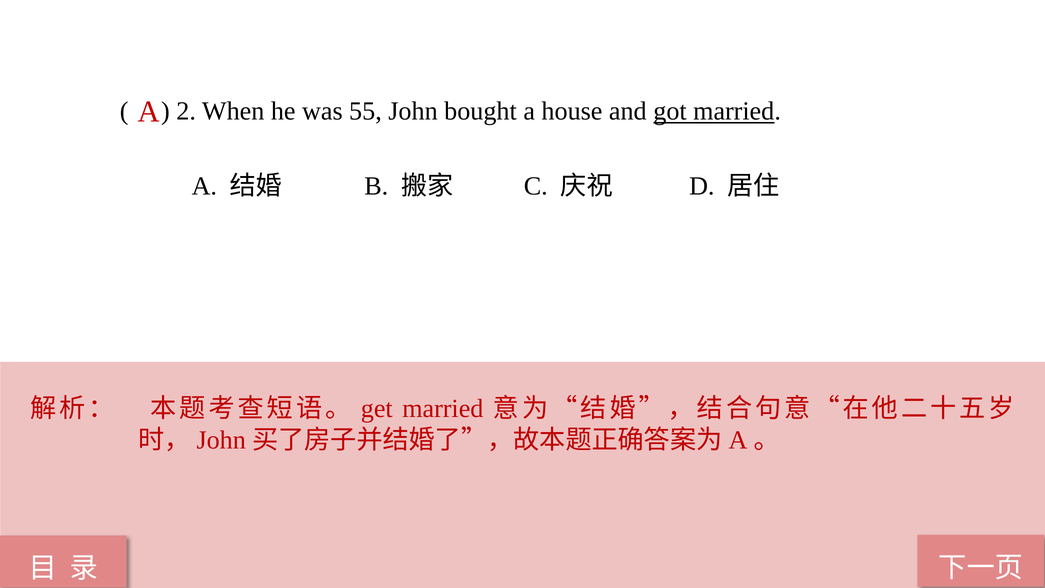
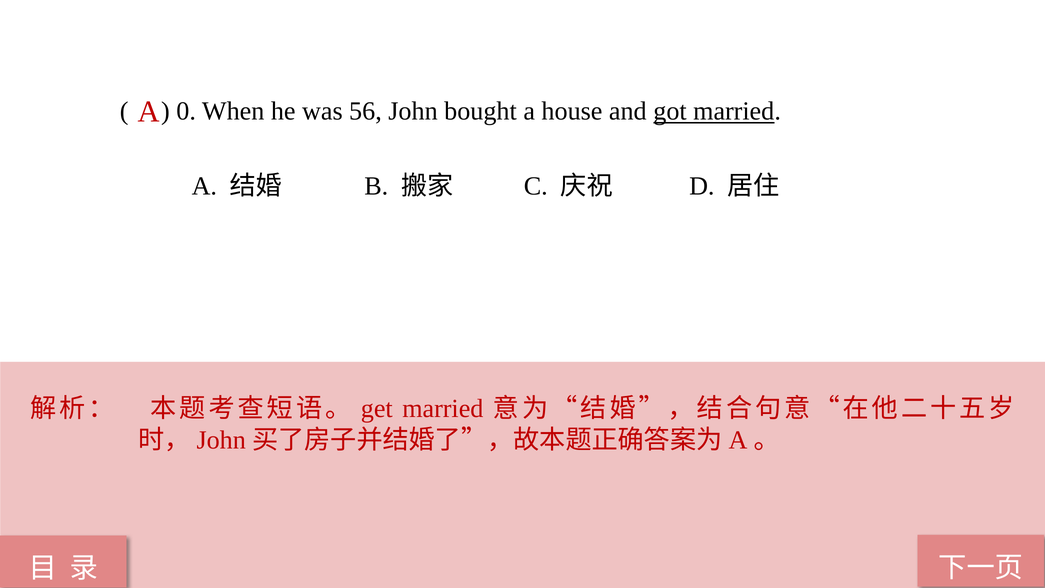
2: 2 -> 0
55: 55 -> 56
